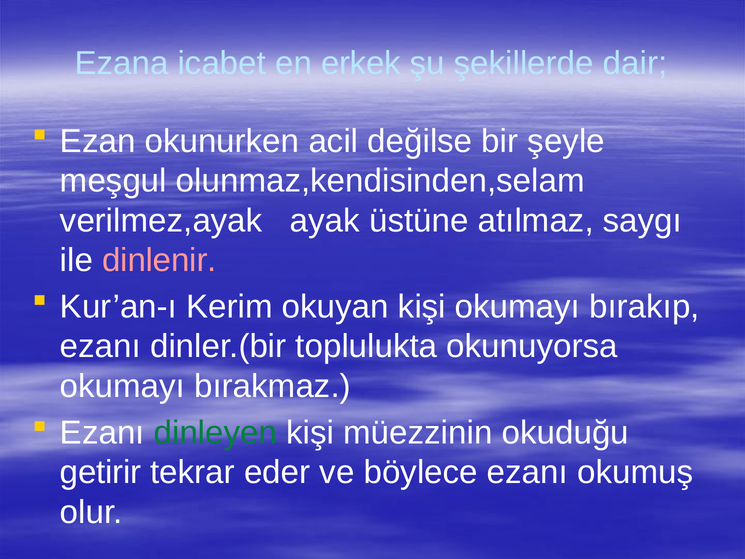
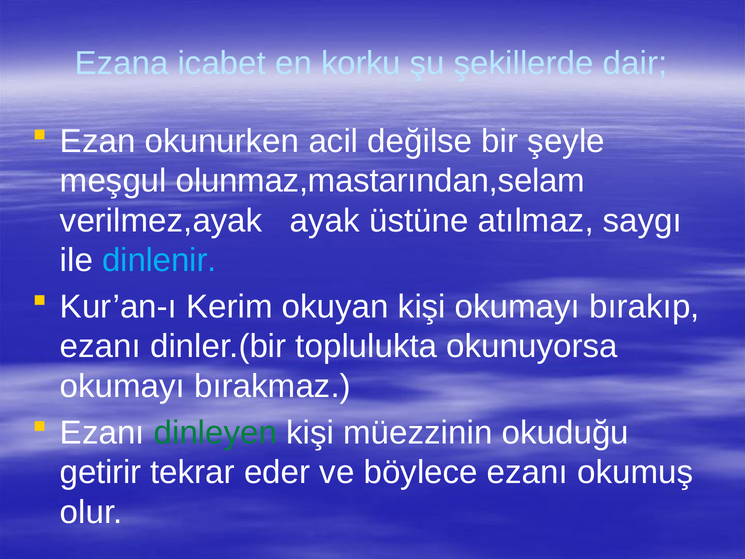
erkek: erkek -> korku
olunmaz,kendisinden,selam: olunmaz,kendisinden,selam -> olunmaz,mastarından,selam
dinlenir colour: pink -> light blue
